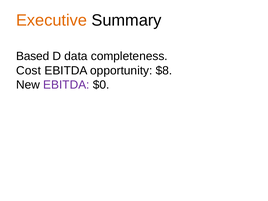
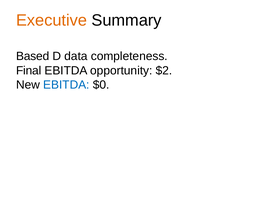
Cost: Cost -> Final
$8: $8 -> $2
EBITDA at (66, 85) colour: purple -> blue
